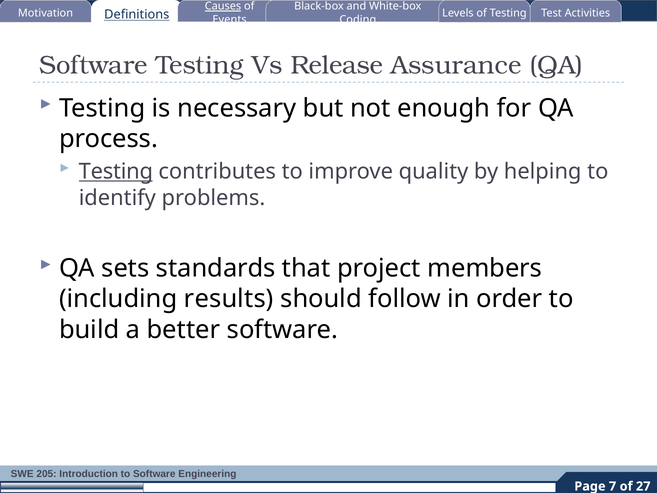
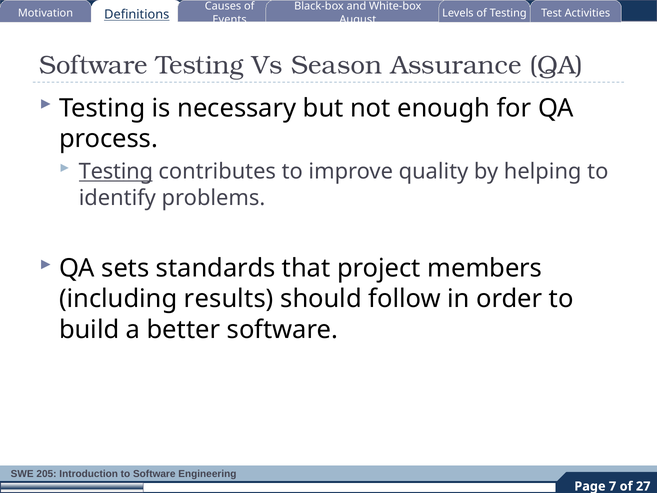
Causes underline: present -> none
Coding: Coding -> August
Release: Release -> Season
